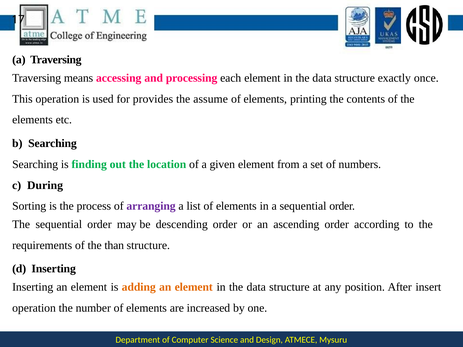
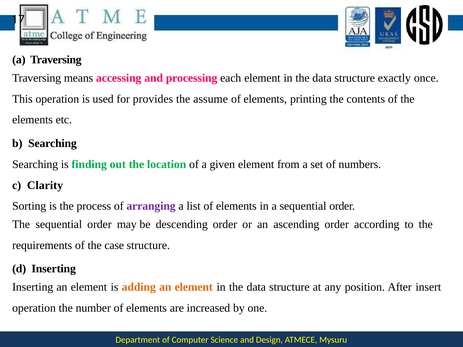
During: During -> Clarity
than: than -> case
